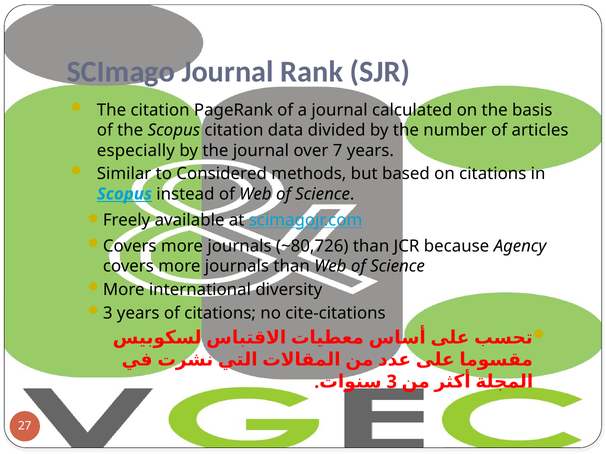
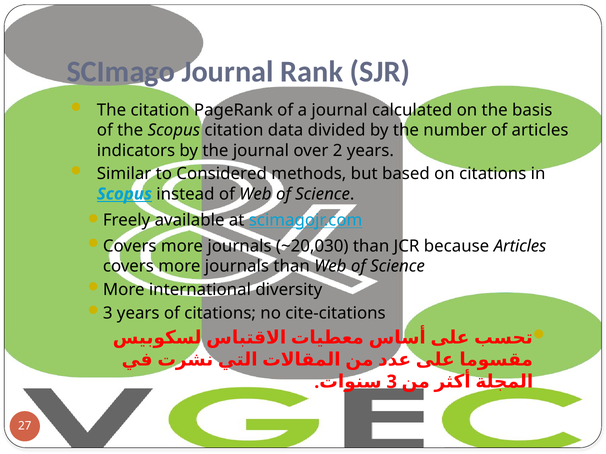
especially: especially -> indicators
7: 7 -> 2
~80,726: ~80,726 -> ~20,030
because Agency: Agency -> Articles
